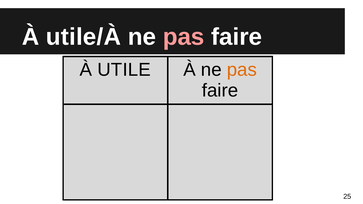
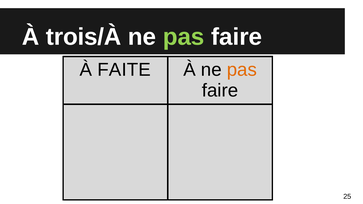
utile/À: utile/À -> trois/À
pas at (184, 37) colour: pink -> light green
UTILE: UTILE -> FAITE
